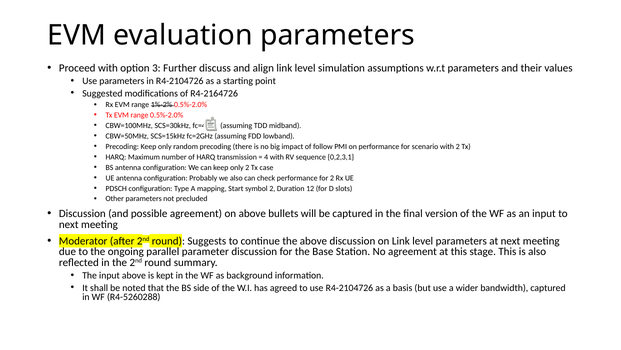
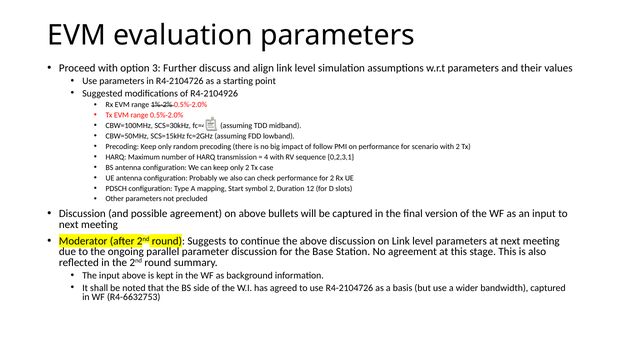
R4-2164726: R4-2164726 -> R4-2104926
R4-5260288: R4-5260288 -> R4-6632753
